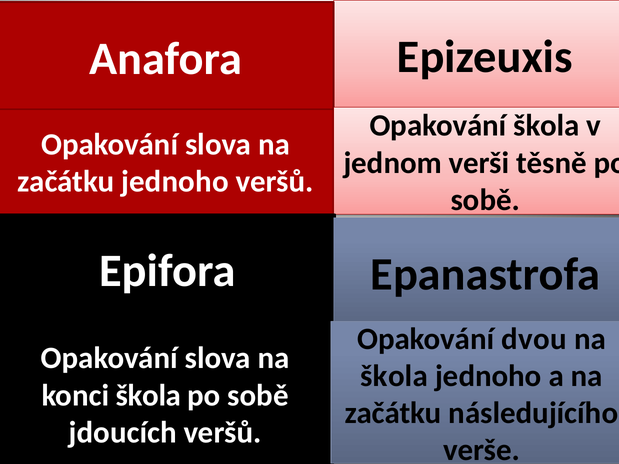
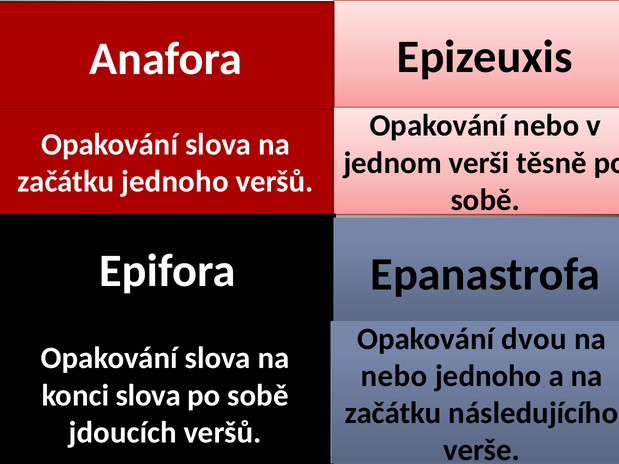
škola at (547, 126): škola -> nebo
škola at (394, 376): škola -> nebo
konci škola: škola -> slova
